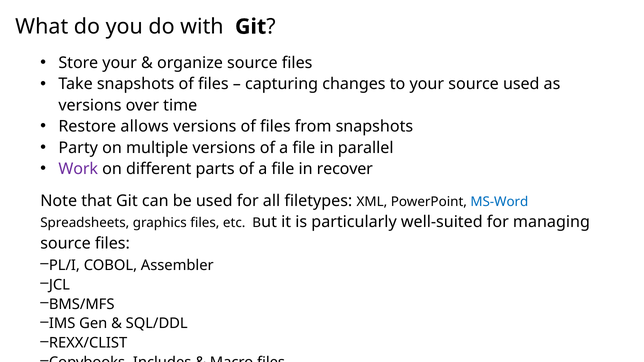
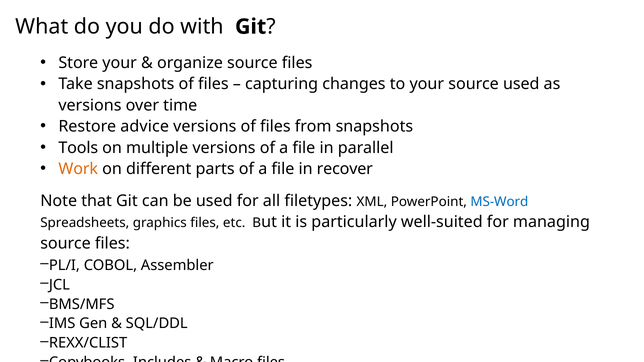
allows: allows -> advice
Party: Party -> Tools
Work colour: purple -> orange
